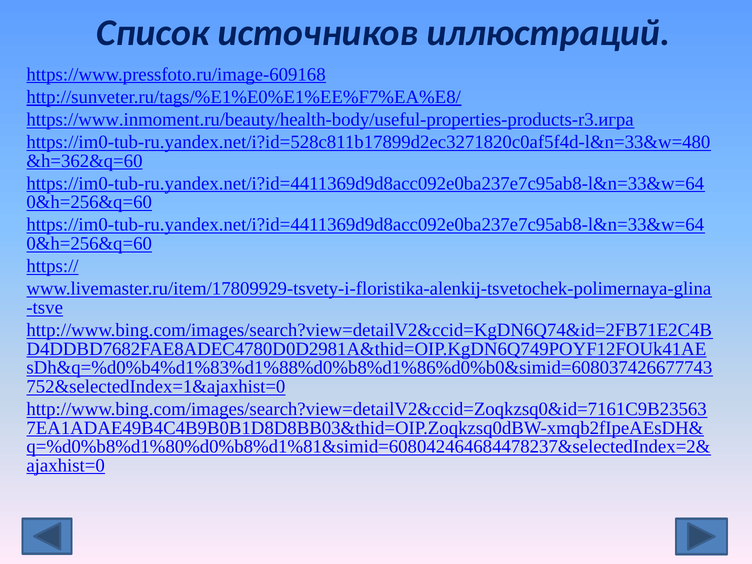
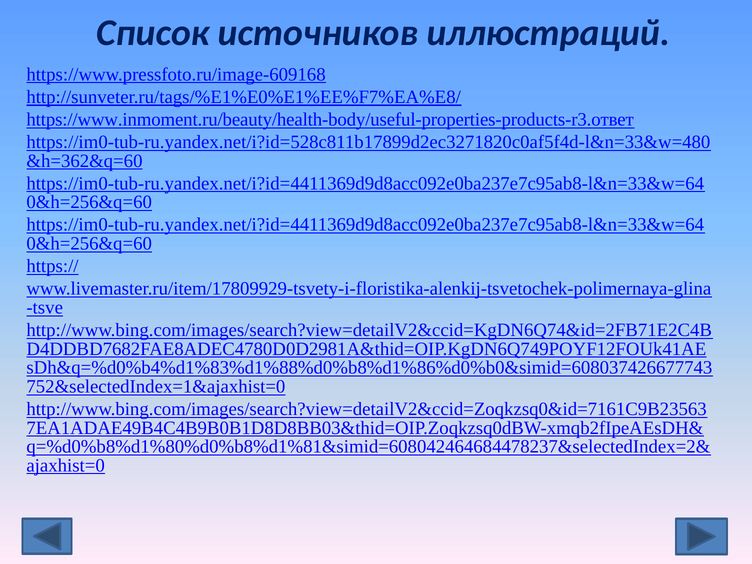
https://www.inmoment.ru/beauty/health-body/useful-properties-products-r3.игра: https://www.inmoment.ru/beauty/health-body/useful-properties-products-r3.игра -> https://www.inmoment.ru/beauty/health-body/useful-properties-products-r3.ответ
